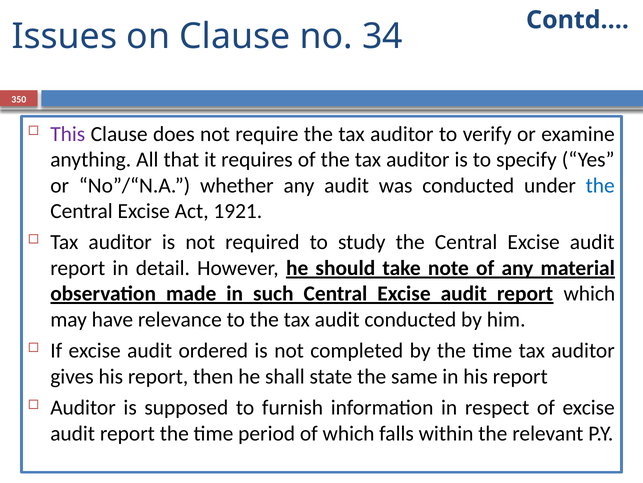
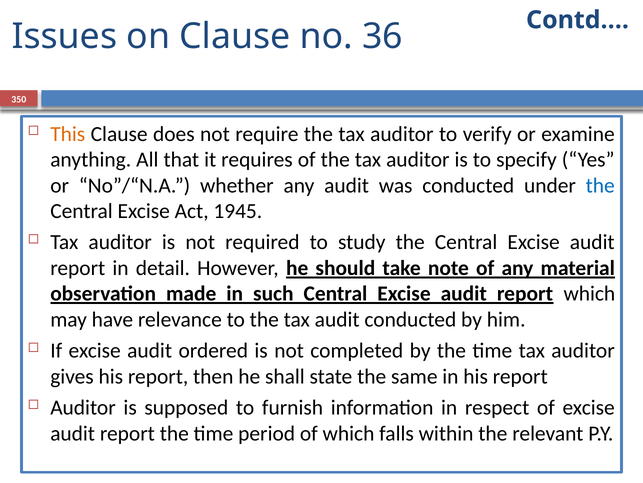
34: 34 -> 36
This colour: purple -> orange
1921: 1921 -> 1945
